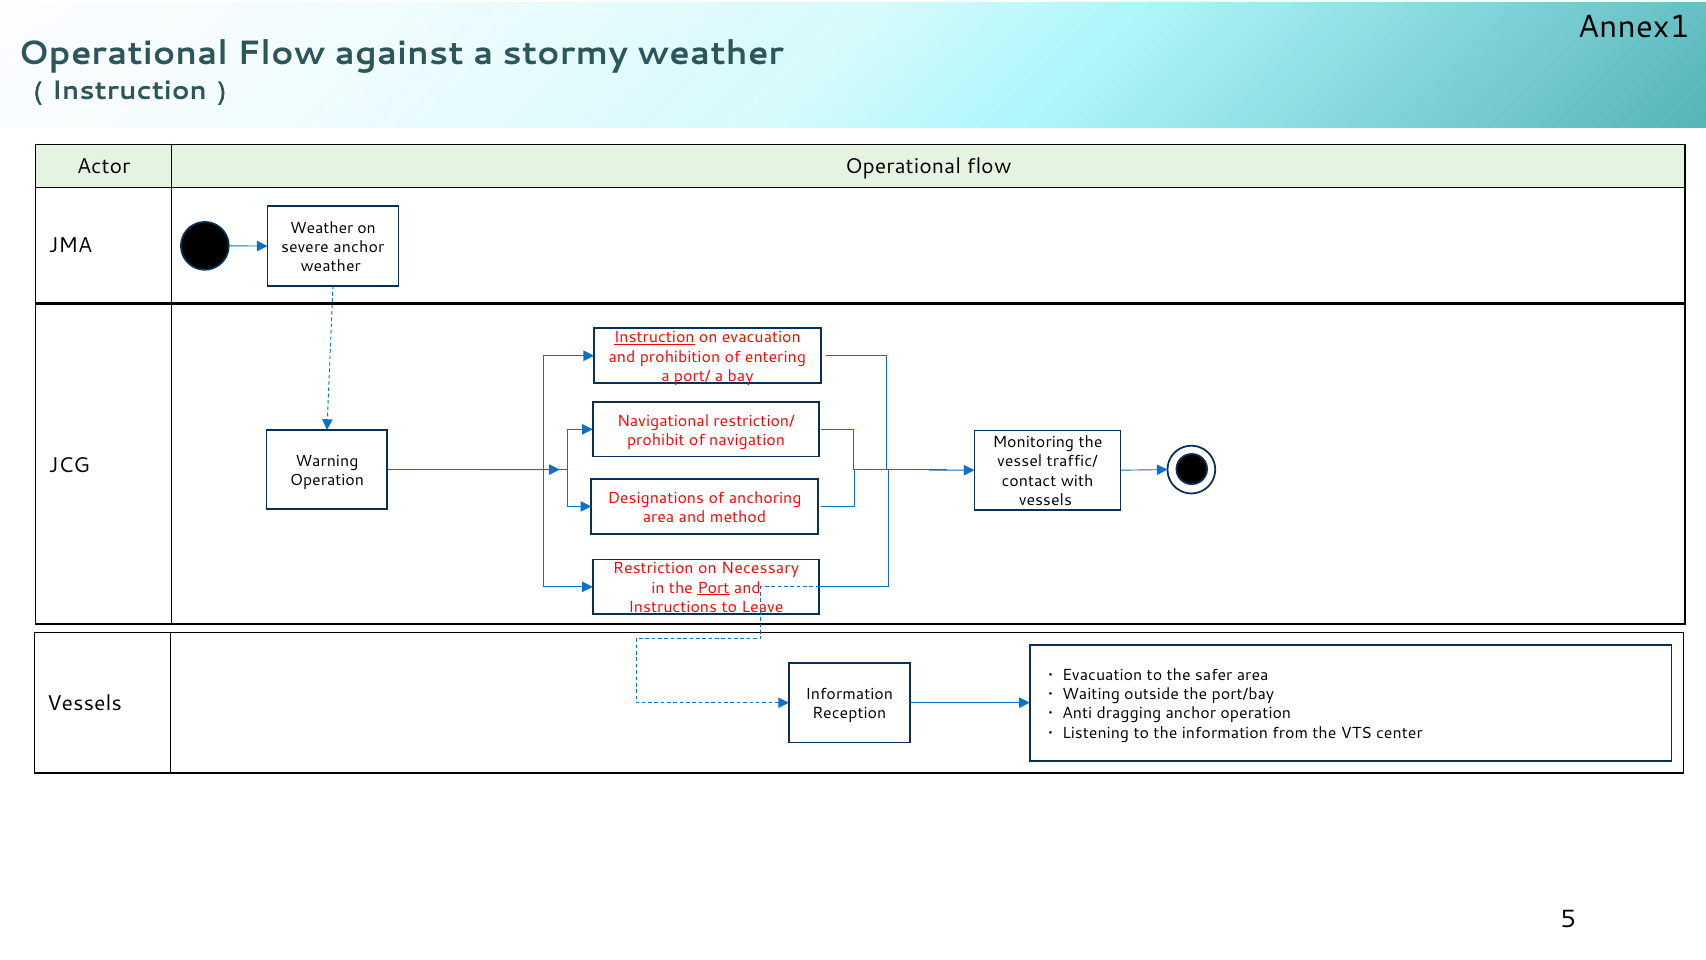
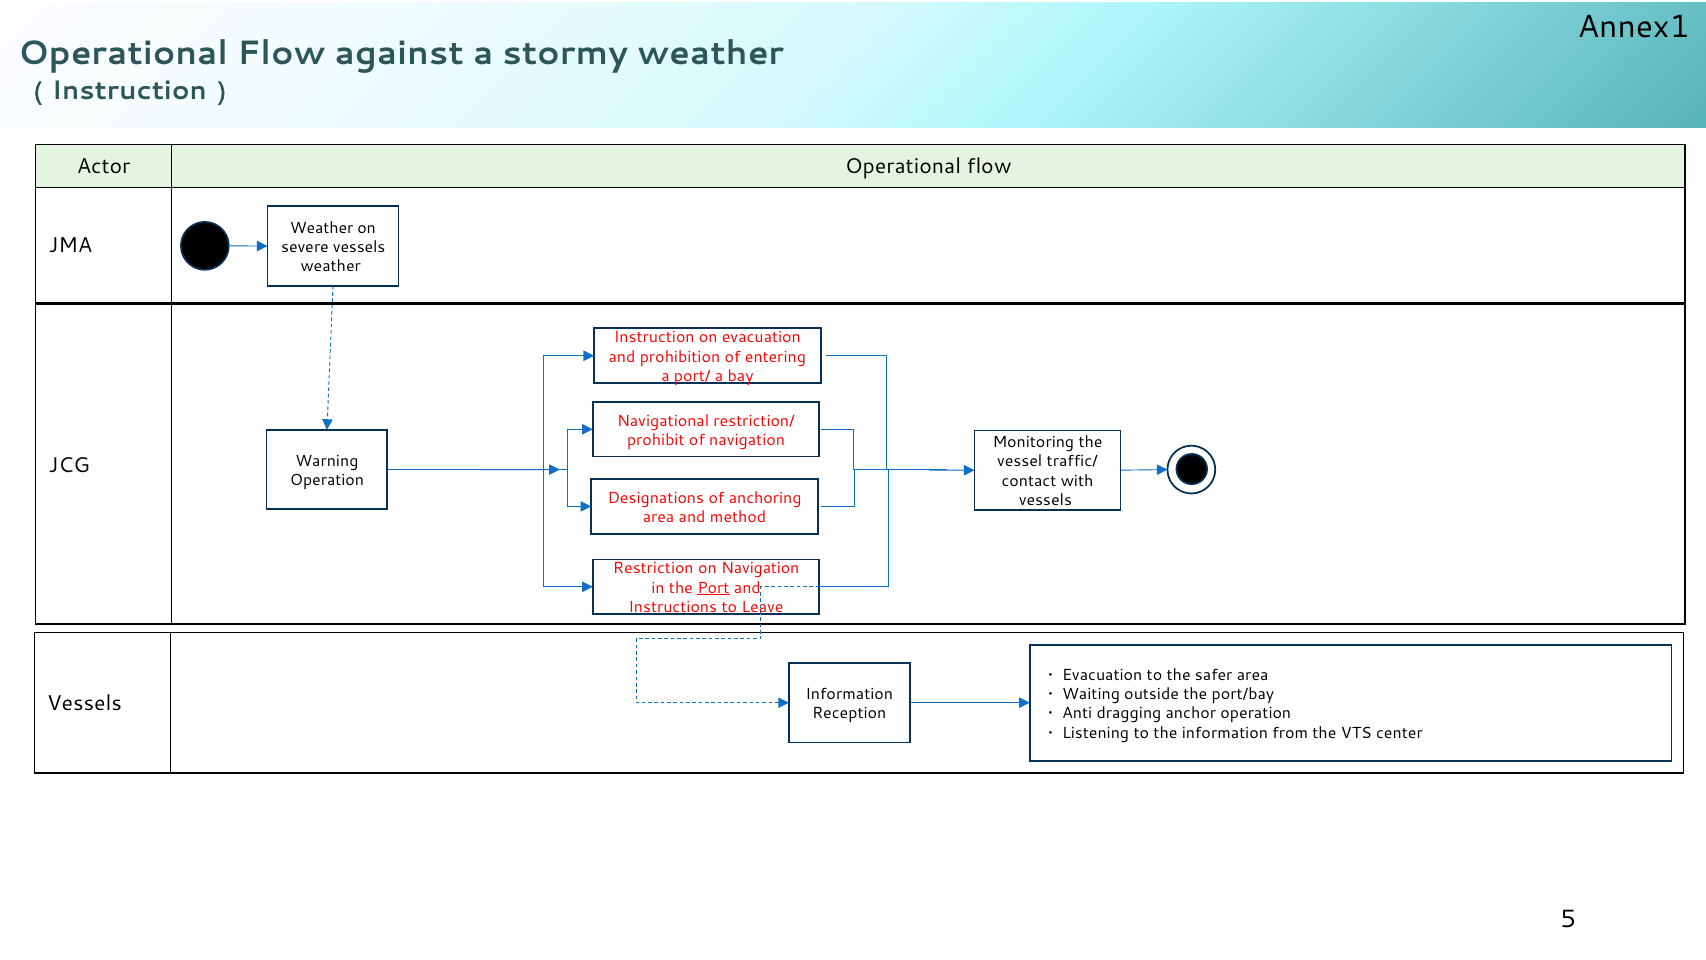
severe anchor: anchor -> vessels
Instruction at (654, 337) underline: present -> none
on Necessary: Necessary -> Navigation
